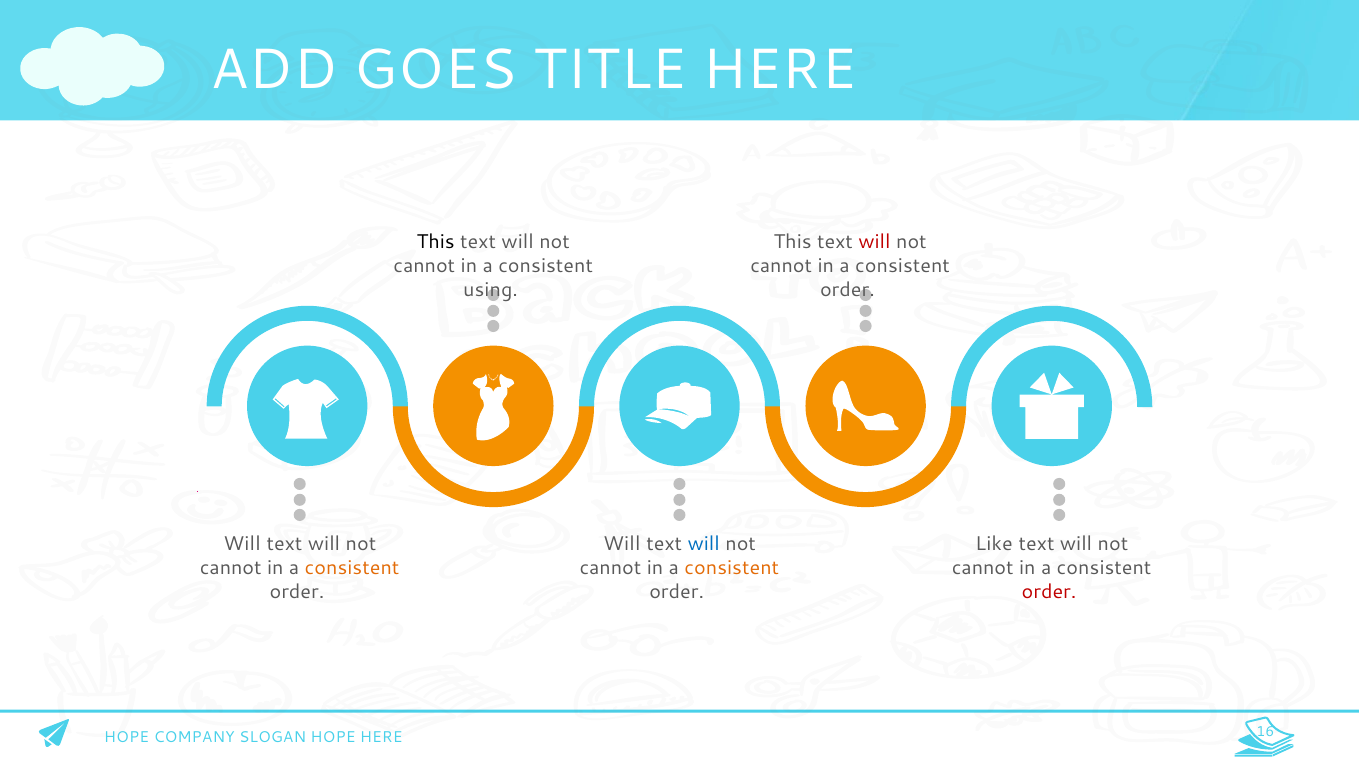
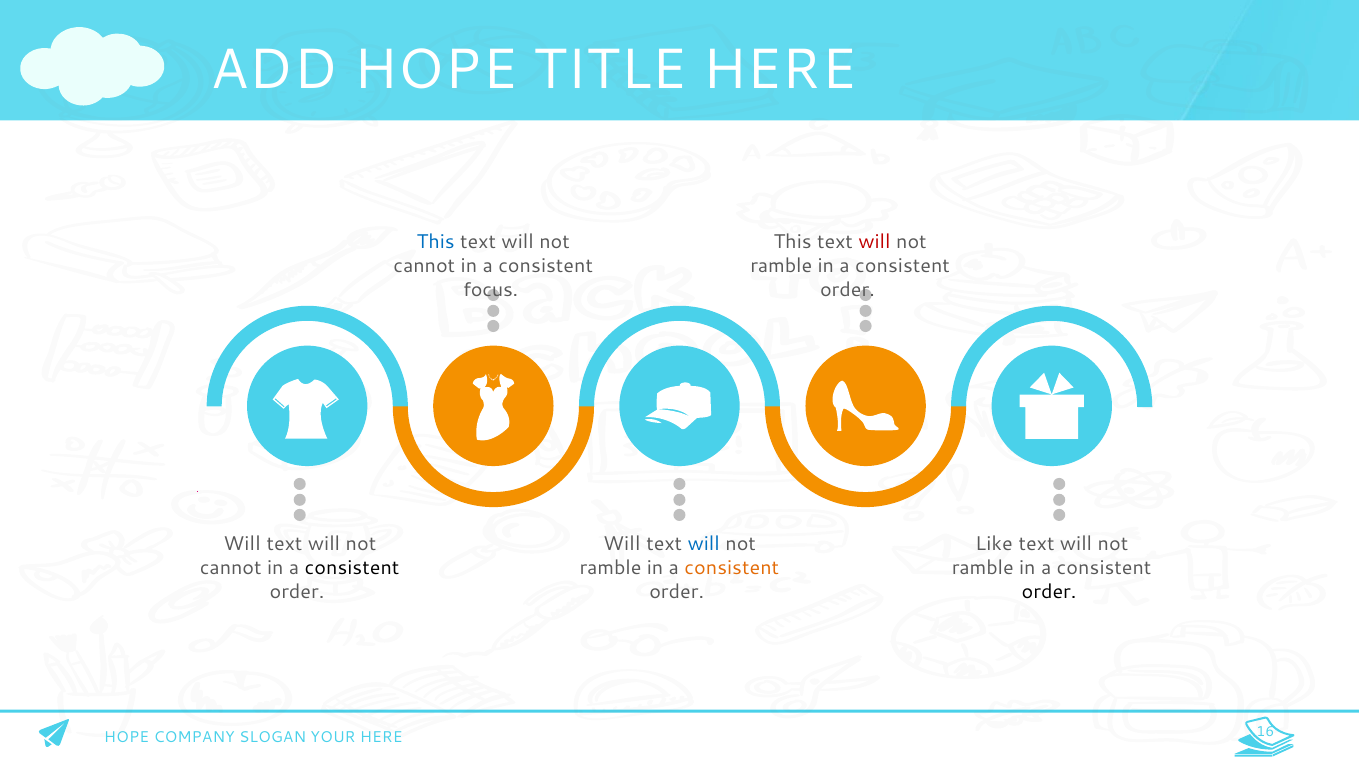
ADD GOES: GOES -> HOPE
This at (436, 242) colour: black -> blue
cannot at (781, 266): cannot -> ramble
using: using -> focus
consistent at (352, 568) colour: orange -> black
cannot at (610, 568): cannot -> ramble
cannot at (983, 568): cannot -> ramble
order at (1049, 592) colour: red -> black
SLOGAN HOPE: HOPE -> YOUR
